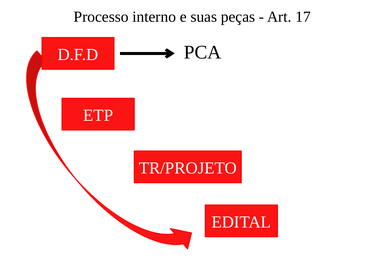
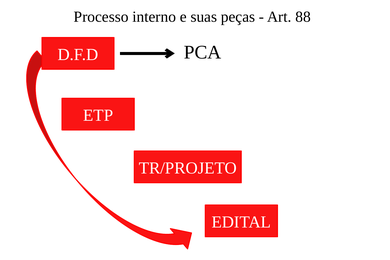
17: 17 -> 88
